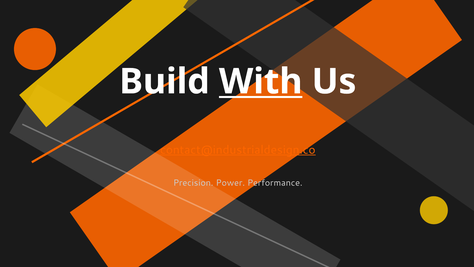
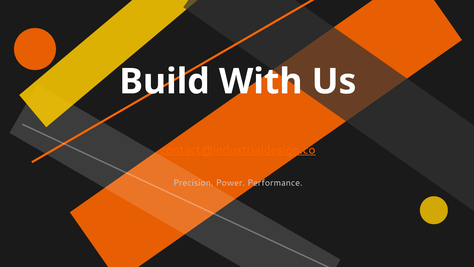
With underline: present -> none
